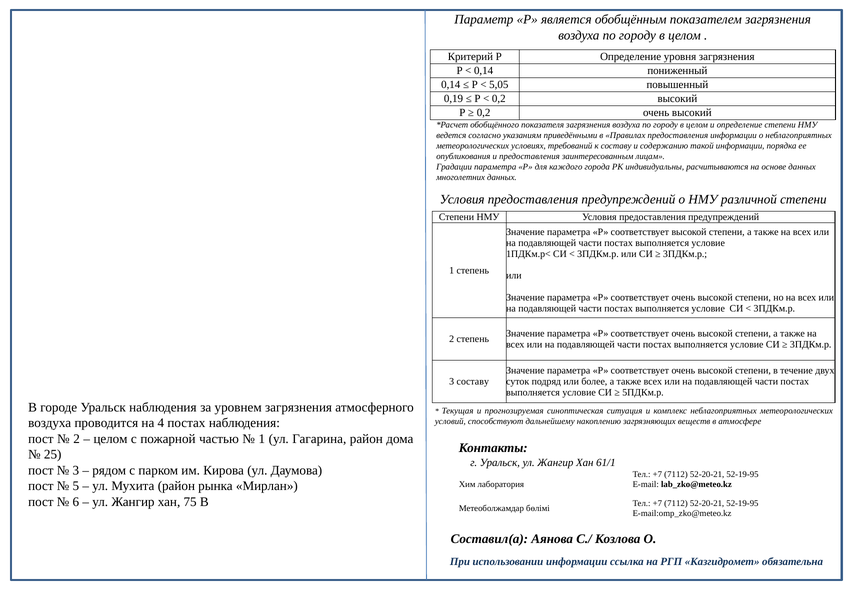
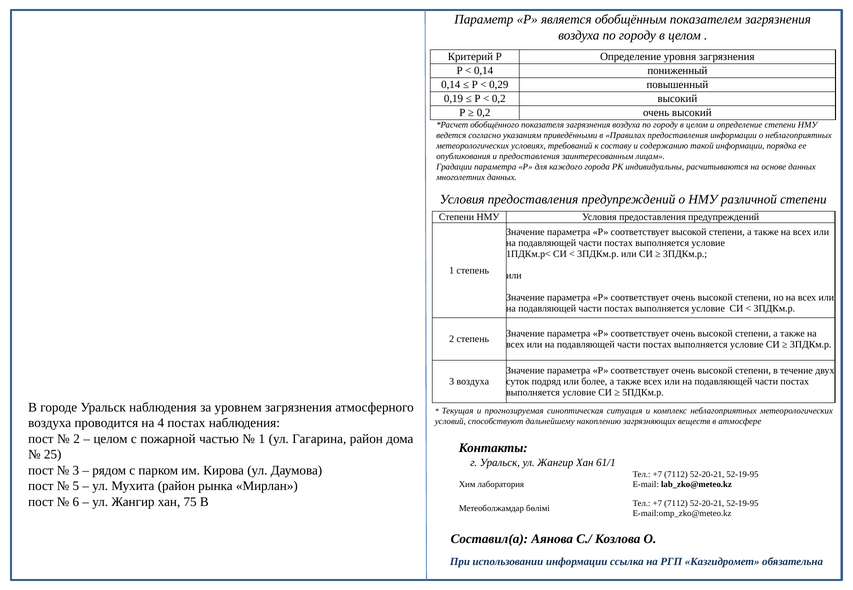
5,05: 5,05 -> 0,29
3 составу: составу -> воздуха
